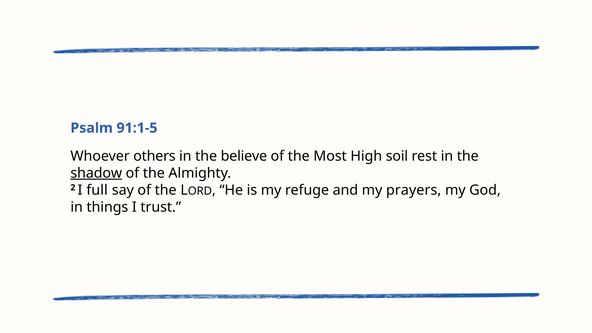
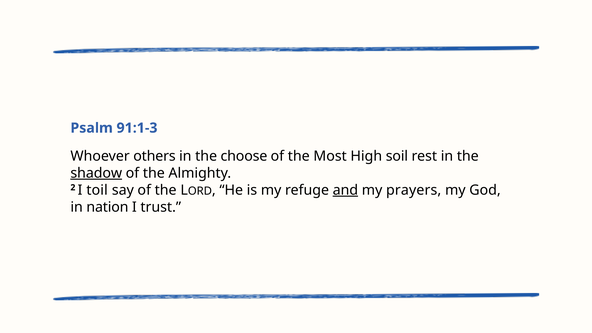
91:1-5: 91:1-5 -> 91:1-3
believe: believe -> choose
full: full -> toil
and underline: none -> present
things: things -> nation
